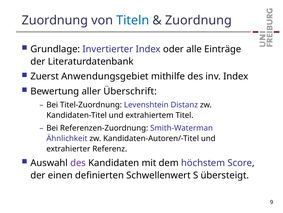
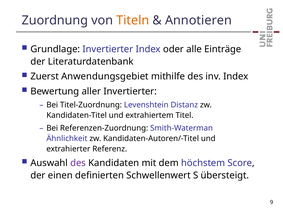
Titeln colour: blue -> orange
Zuordnung at (198, 20): Zuordnung -> Annotieren
aller Überschrift: Überschrift -> Invertierter
